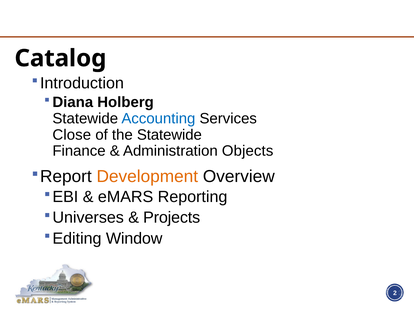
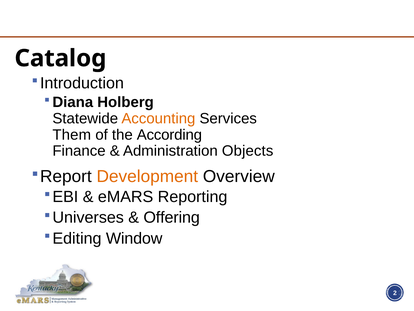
Accounting colour: blue -> orange
Close: Close -> Them
the Statewide: Statewide -> According
Projects: Projects -> Offering
